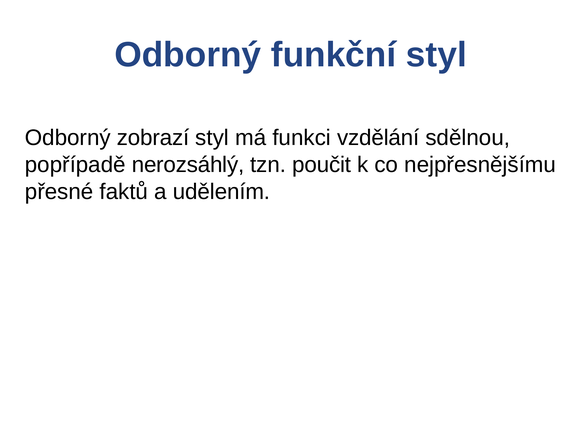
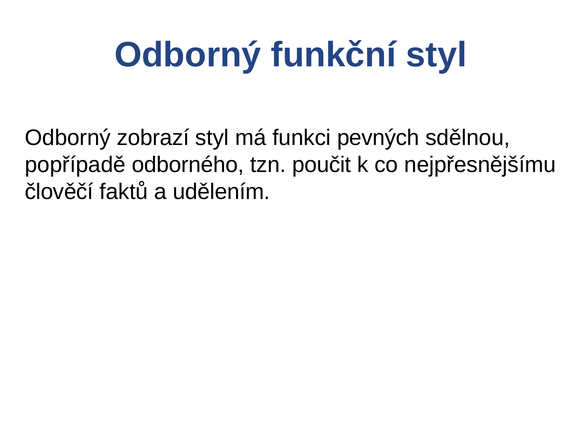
vzdělání: vzdělání -> pevných
nerozsáhlý: nerozsáhlý -> odborného
přesné: přesné -> člověčí
